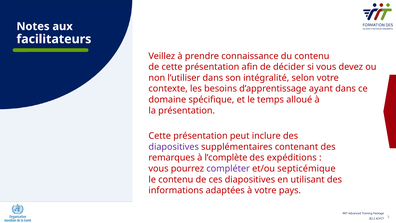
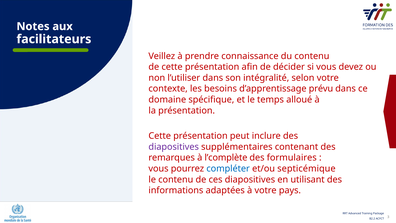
ayant: ayant -> prévu
expéditions: expéditions -> formulaires
compléter colour: purple -> blue
